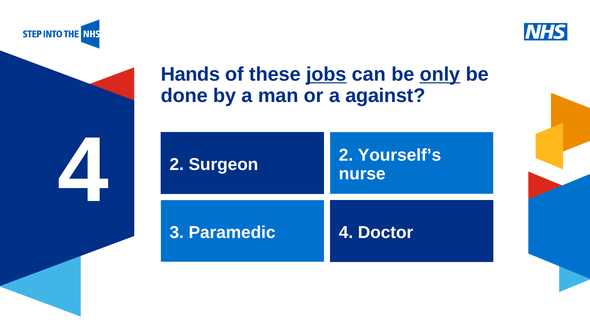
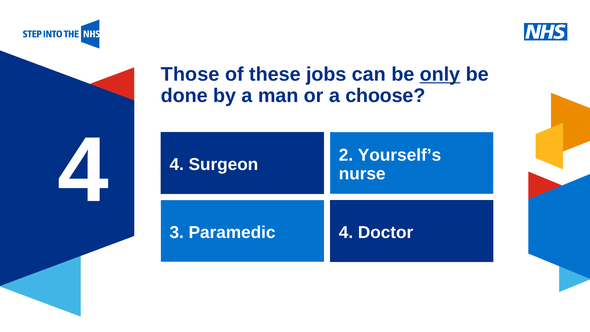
Hands: Hands -> Those
jobs underline: present -> none
against: against -> choose
4 2: 2 -> 4
